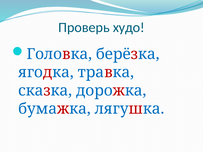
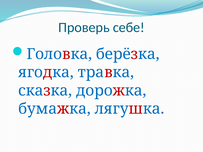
худо: худо -> себе
